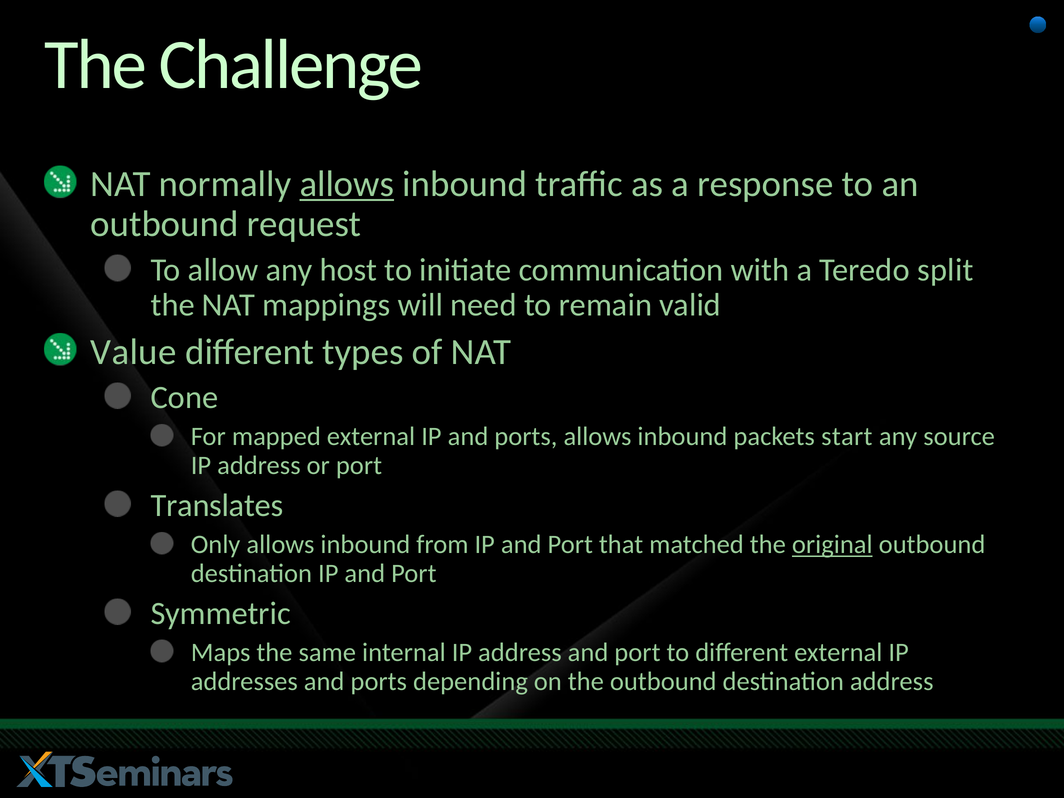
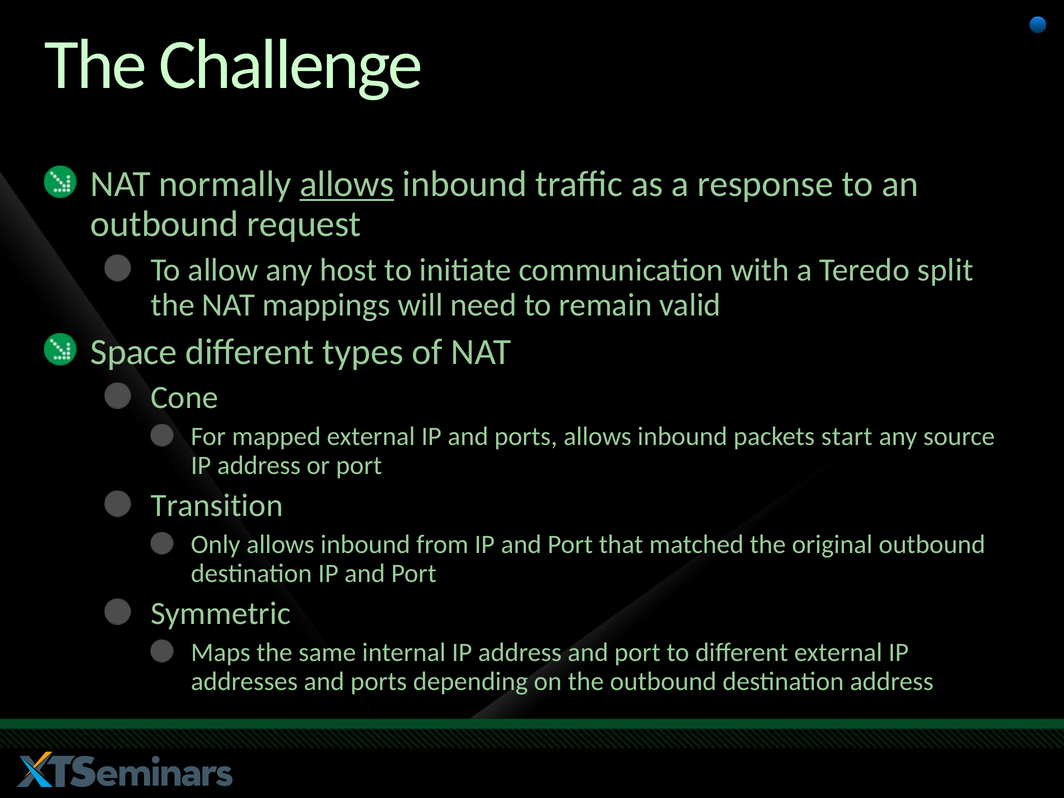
Value: Value -> Space
Translates: Translates -> Transition
original underline: present -> none
